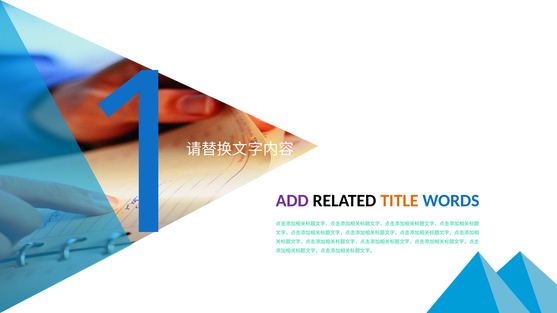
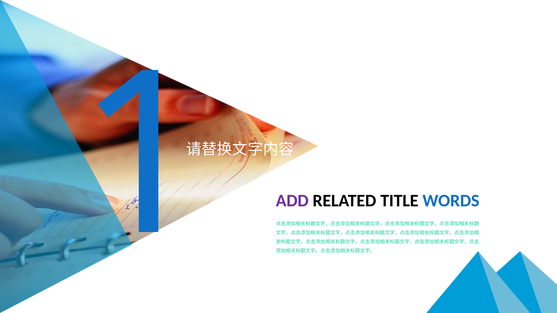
TITLE colour: orange -> black
